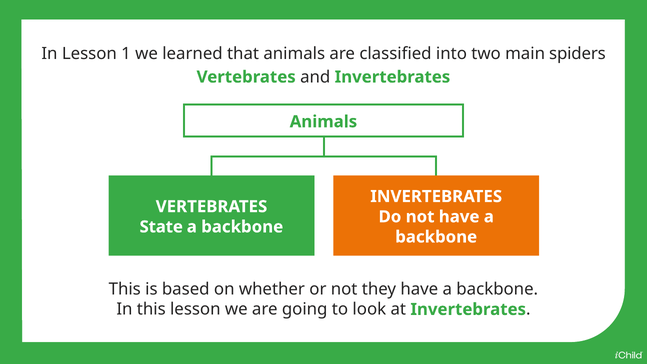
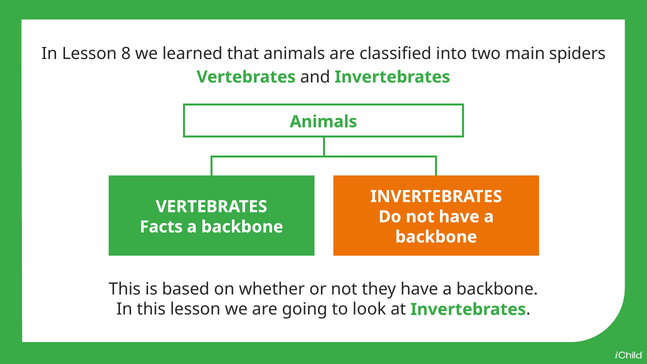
1: 1 -> 8
State: State -> Facts
